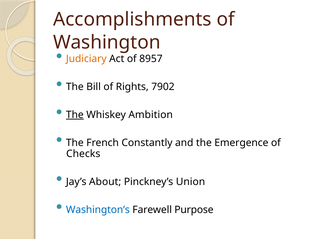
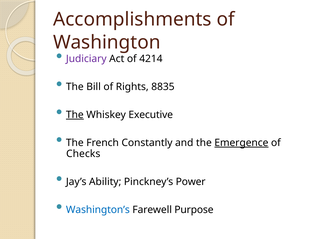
Judiciary colour: orange -> purple
8957: 8957 -> 4214
7902: 7902 -> 8835
Ambition: Ambition -> Executive
Emergence underline: none -> present
About: About -> Ability
Union: Union -> Power
